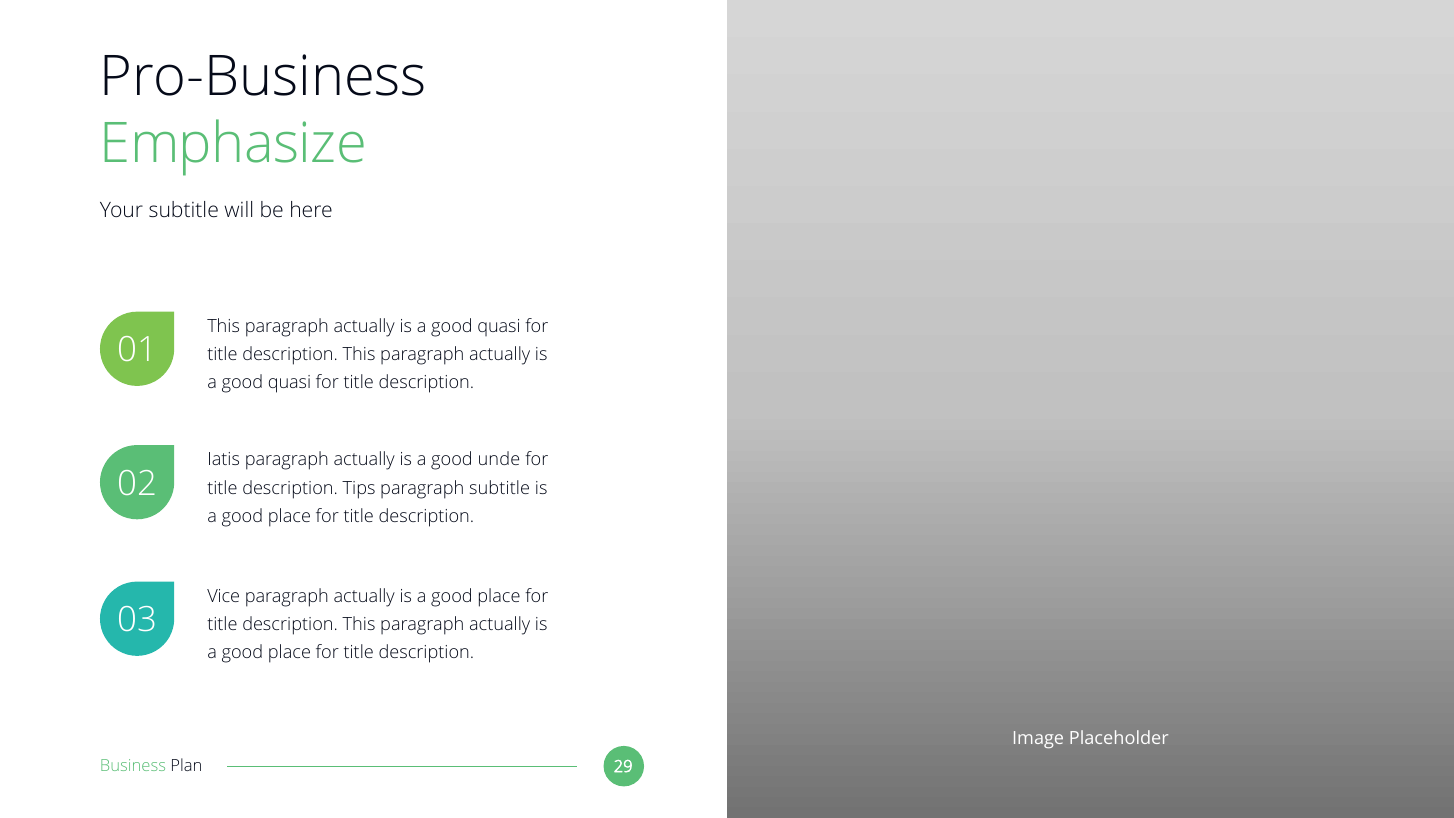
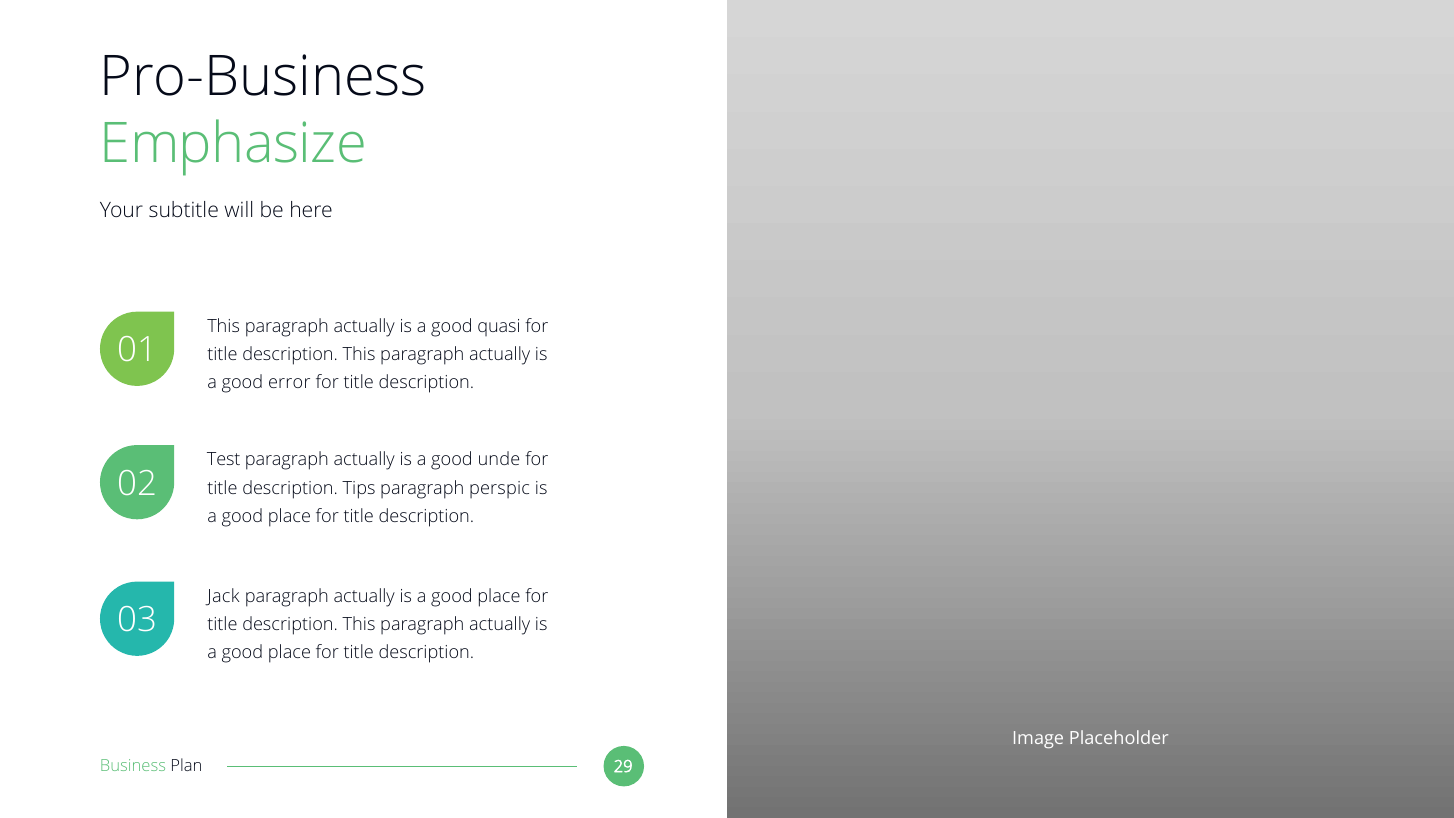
quasi at (289, 383): quasi -> error
Iatis: Iatis -> Test
paragraph subtitle: subtitle -> perspic
Vice: Vice -> Jack
